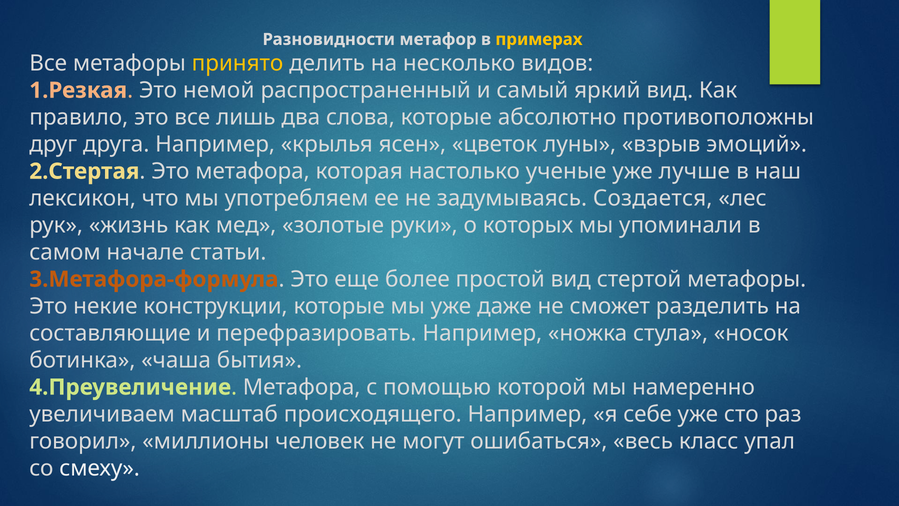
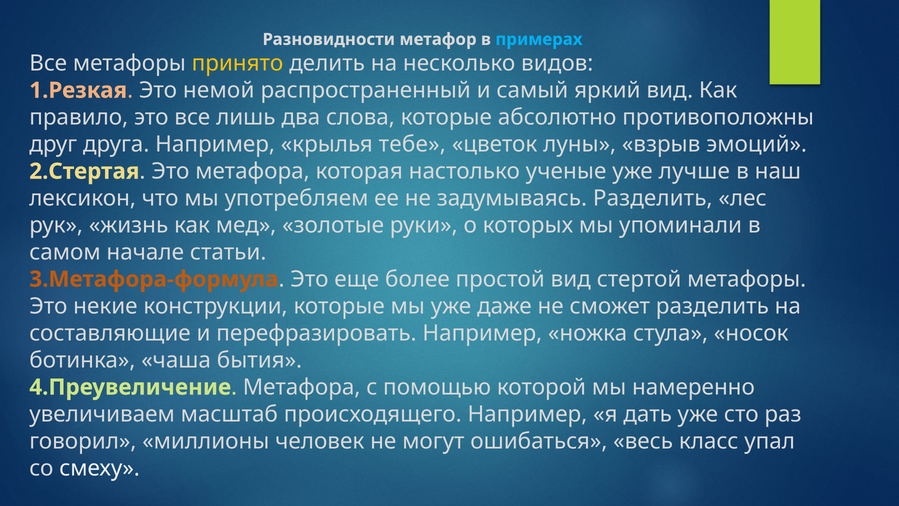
примерах colour: yellow -> light blue
ясен: ясен -> тебе
задумываясь Создается: Создается -> Разделить
себе: себе -> дать
